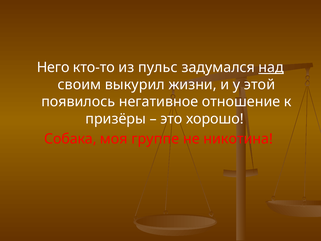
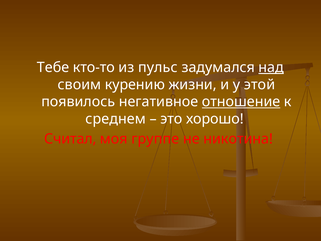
Него: Него -> Тебе
выкурил: выкурил -> курению
отношение underline: none -> present
призёры: призёры -> среднем
Собака: Собака -> Считал
